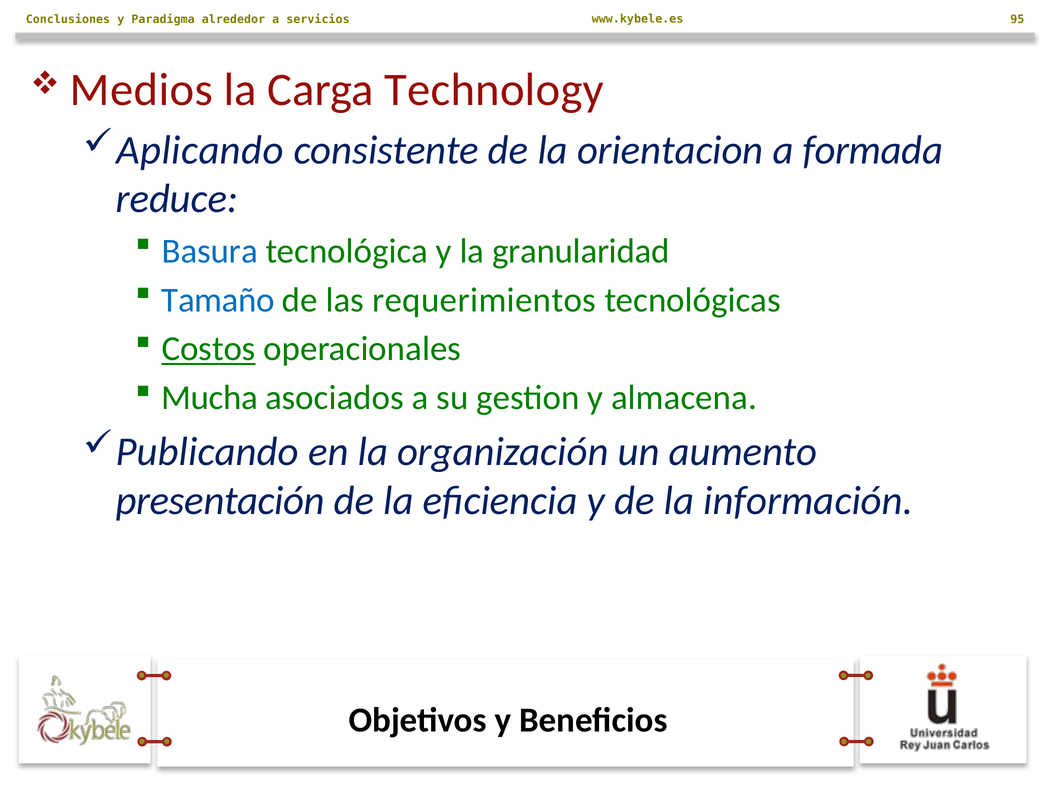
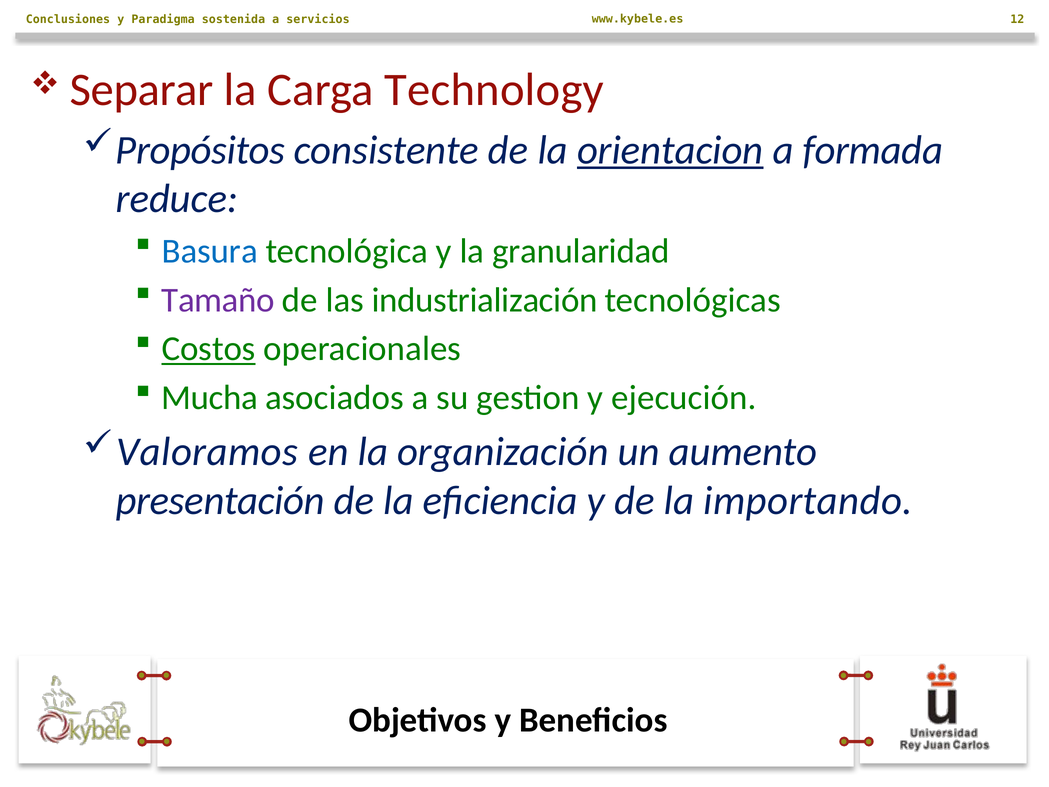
alrededor: alrededor -> sostenida
95: 95 -> 12
Medios: Medios -> Separar
Aplicando: Aplicando -> Propósitos
orientacion underline: none -> present
Tamaño colour: blue -> purple
requerimientos: requerimientos -> industrialización
almacena: almacena -> ejecución
Publicando: Publicando -> Valoramos
información: información -> importando
